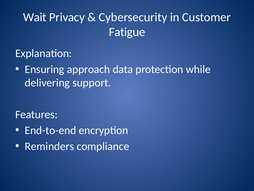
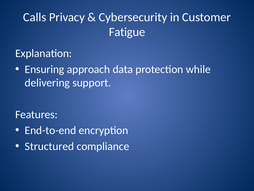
Wait: Wait -> Calls
Reminders: Reminders -> Structured
